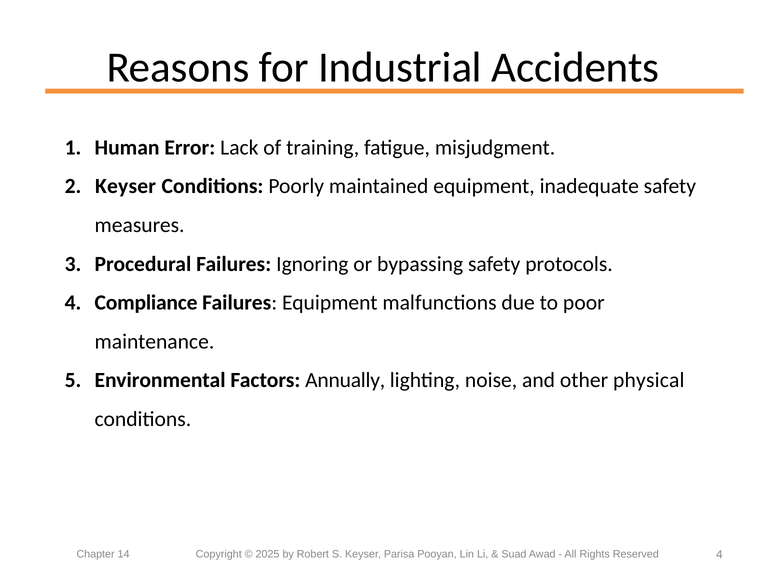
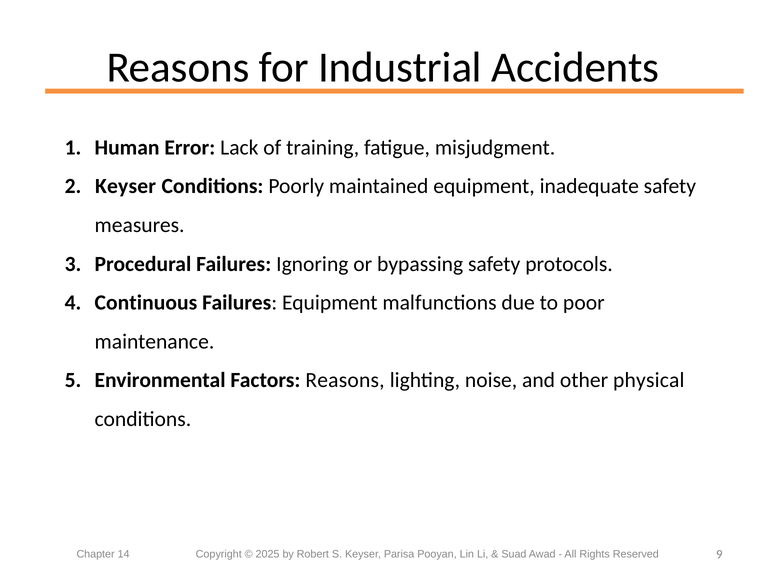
Compliance: Compliance -> Continuous
Factors Annually: Annually -> Reasons
Reserved 4: 4 -> 9
